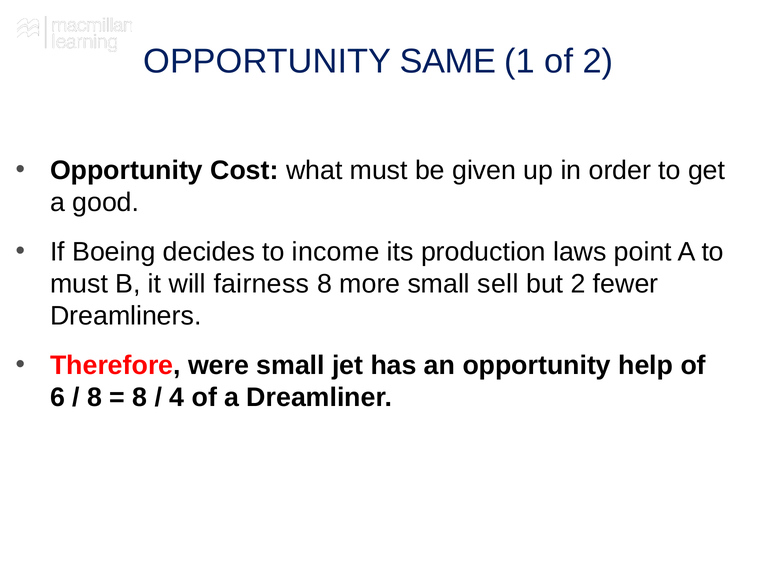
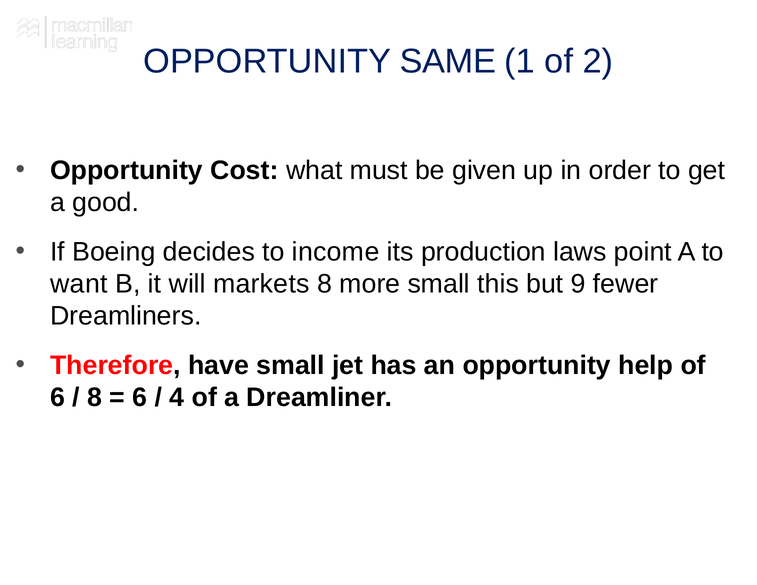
must at (79, 284): must -> want
fairness: fairness -> markets
sell: sell -> this
but 2: 2 -> 9
were: were -> have
8 at (140, 397): 8 -> 6
